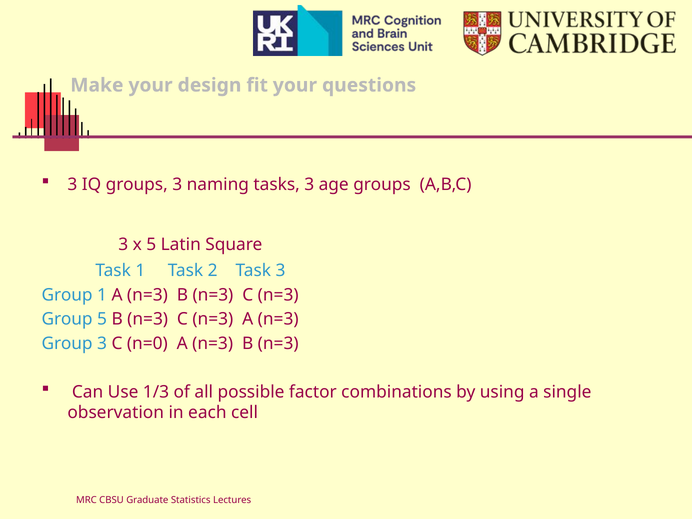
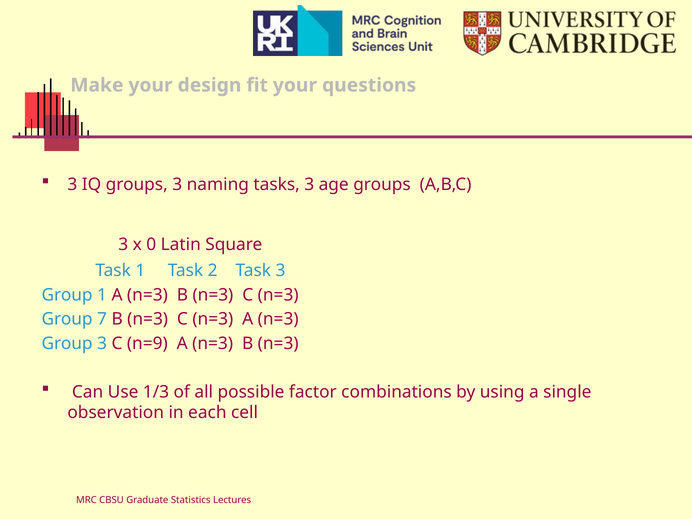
x 5: 5 -> 0
Group 5: 5 -> 7
n=0: n=0 -> n=9
